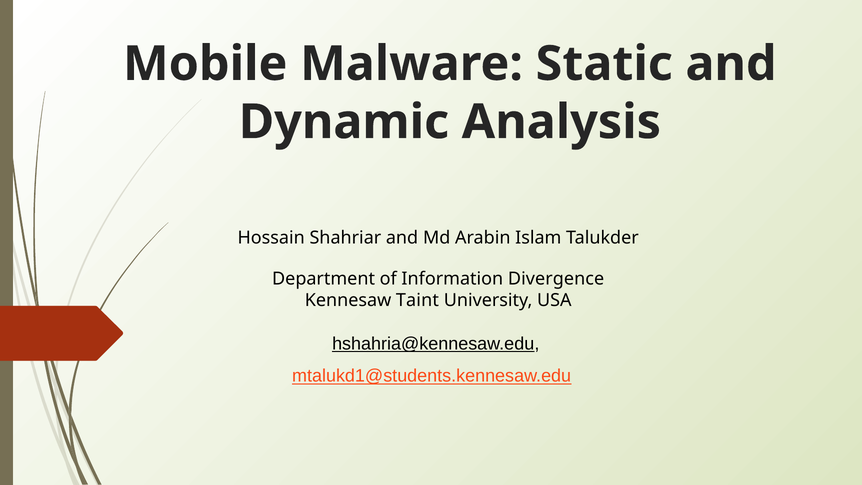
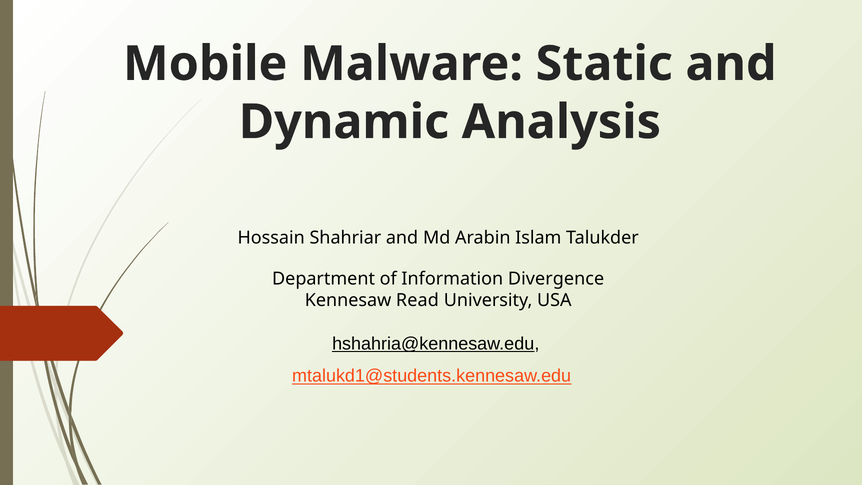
Taint: Taint -> Read
